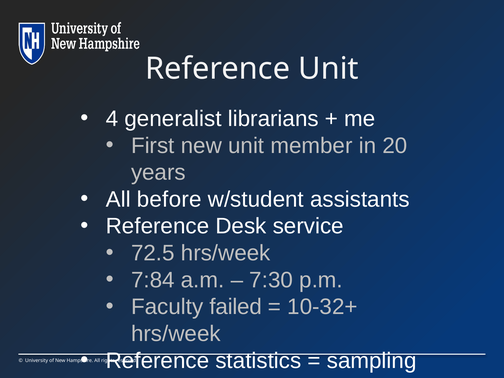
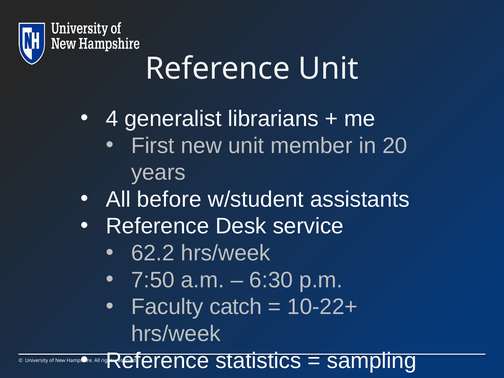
72.5: 72.5 -> 62.2
7:84: 7:84 -> 7:50
7:30: 7:30 -> 6:30
failed: failed -> catch
10-32+: 10-32+ -> 10-22+
